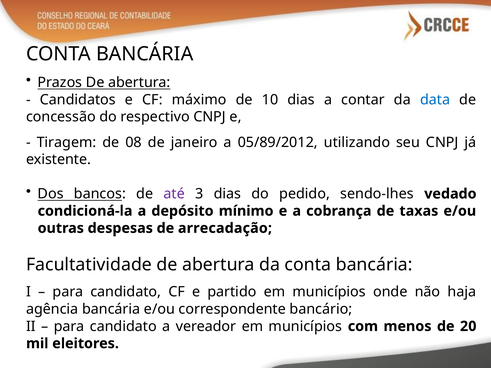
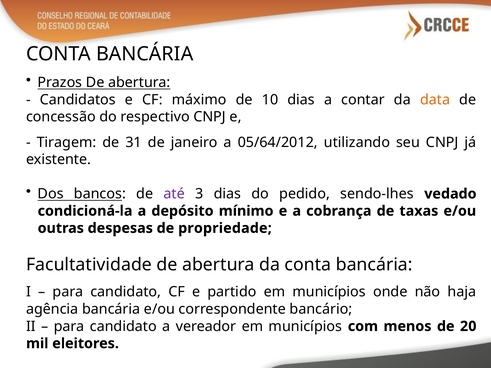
data colour: blue -> orange
08: 08 -> 31
05/89/2012: 05/89/2012 -> 05/64/2012
arrecadação: arrecadação -> propriedade
